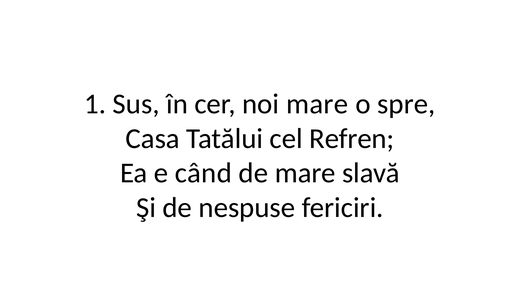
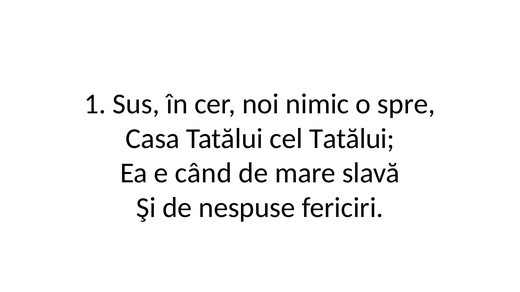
noi mare: mare -> nimic
cel Refren: Refren -> Tatălui
